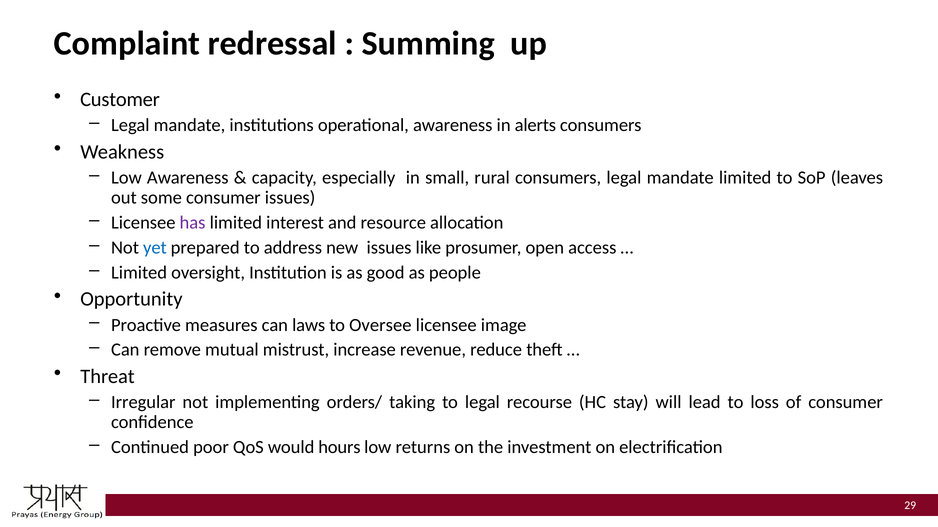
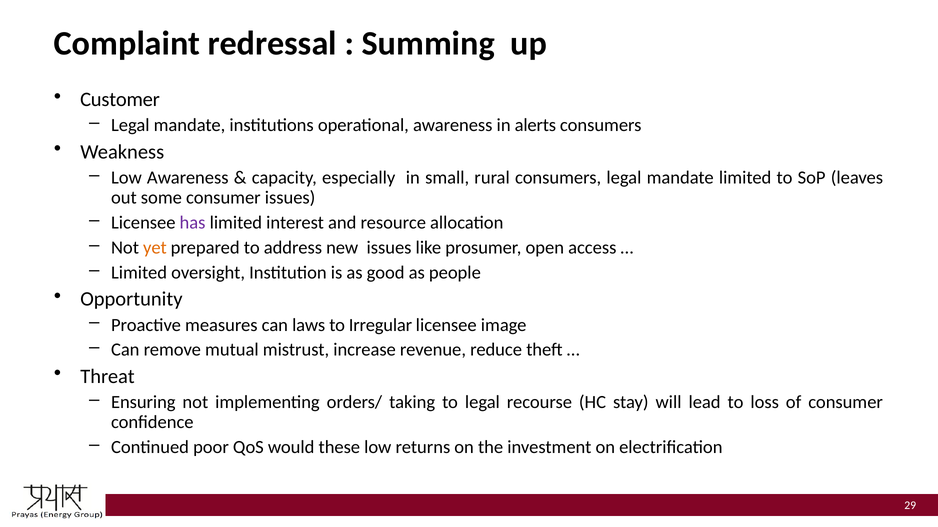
yet colour: blue -> orange
Oversee: Oversee -> Irregular
Irregular: Irregular -> Ensuring
hours: hours -> these
